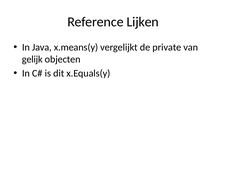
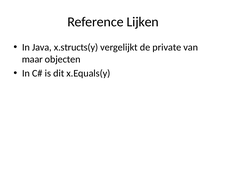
x.means(y: x.means(y -> x.structs(y
gelijk: gelijk -> maar
